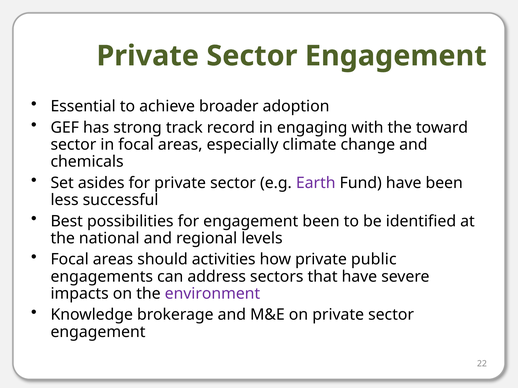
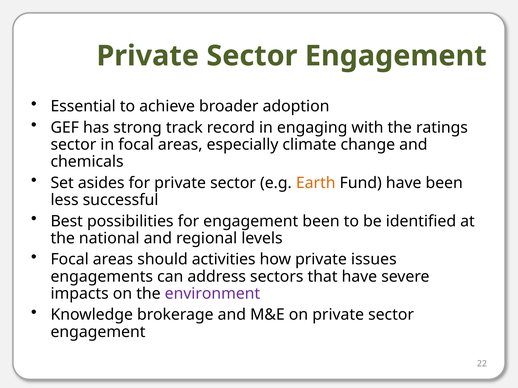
toward: toward -> ratings
Earth colour: purple -> orange
public: public -> issues
